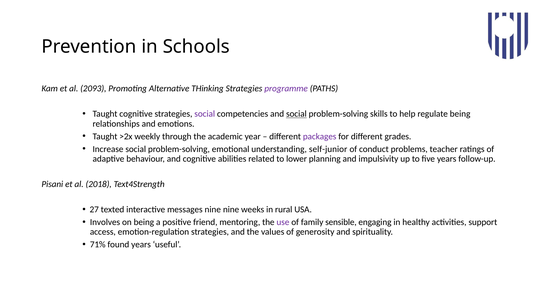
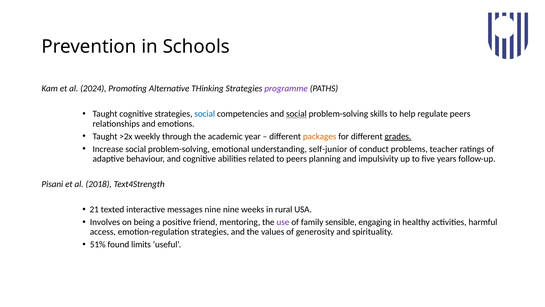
2093: 2093 -> 2024
social at (205, 114) colour: purple -> blue
regulate being: being -> peers
packages colour: purple -> orange
grades underline: none -> present
to lower: lower -> peers
27: 27 -> 21
support: support -> harmful
71%: 71% -> 51%
found years: years -> limits
